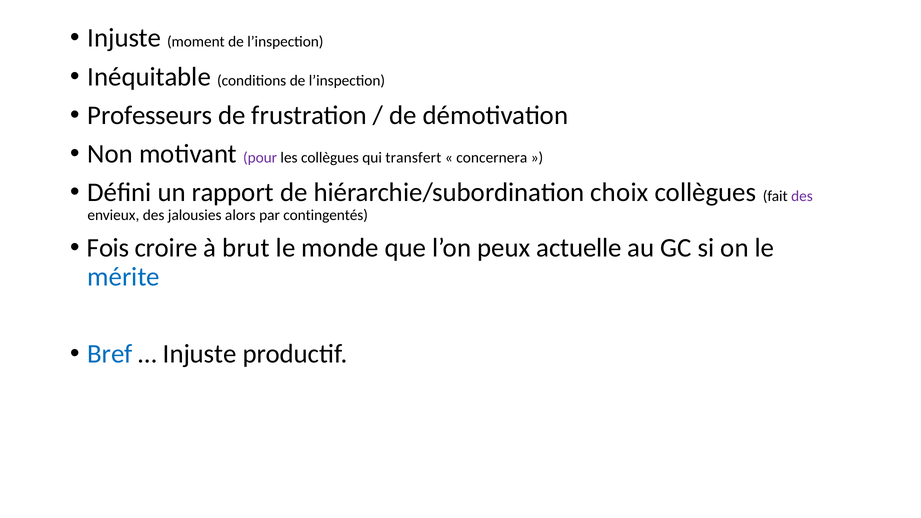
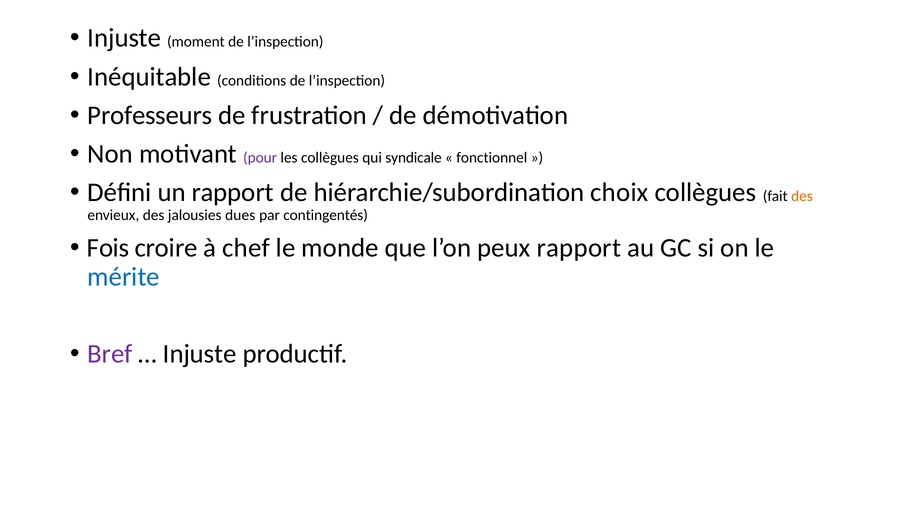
transfert: transfert -> syndicale
concernera: concernera -> fonctionnel
des at (802, 196) colour: purple -> orange
alors: alors -> dues
brut: brut -> chef
peux actuelle: actuelle -> rapport
Bref colour: blue -> purple
